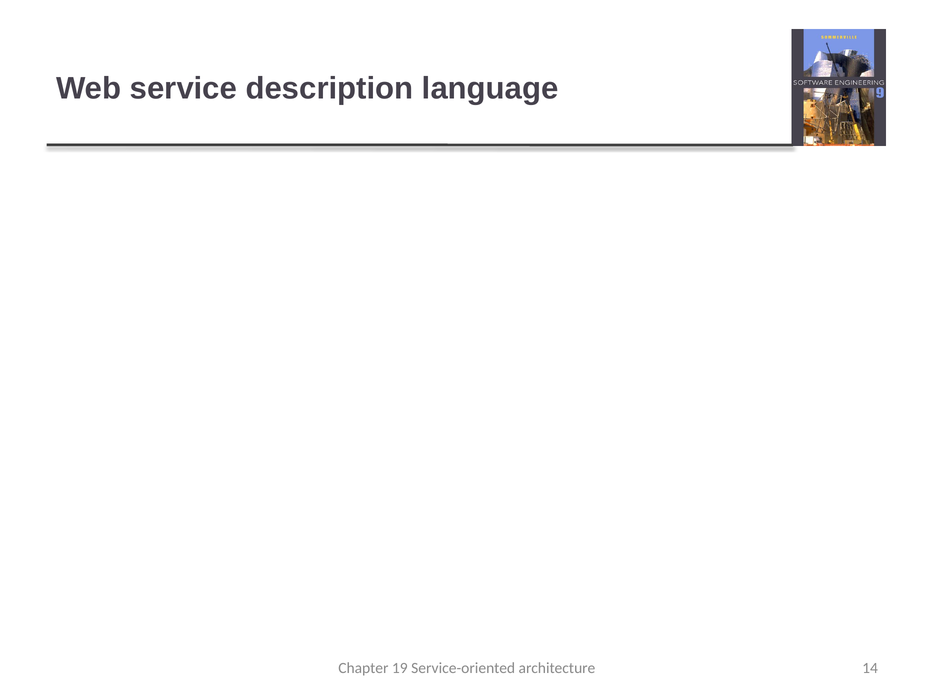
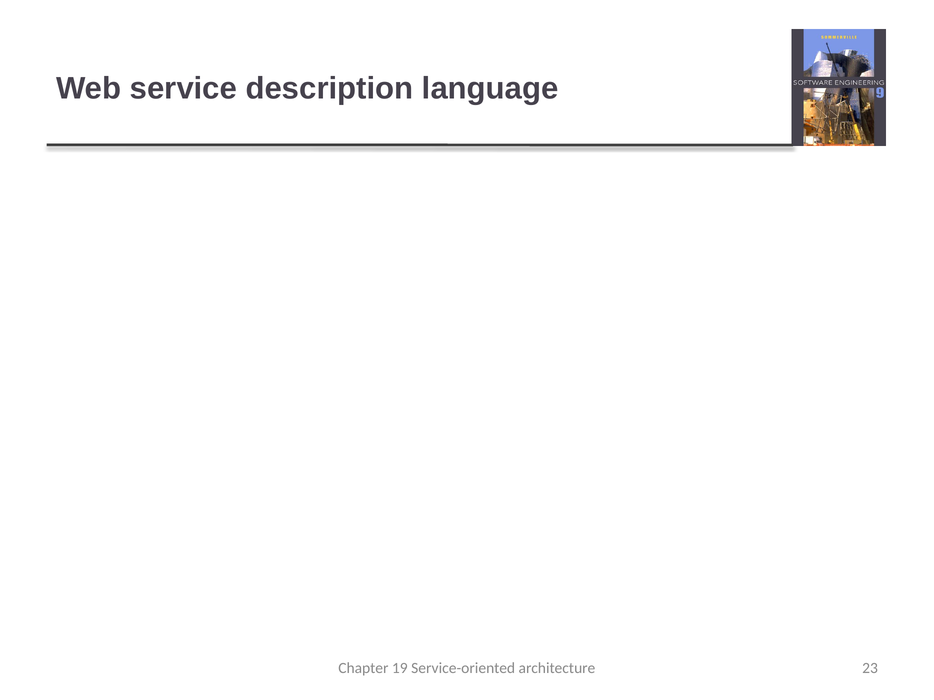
14: 14 -> 23
